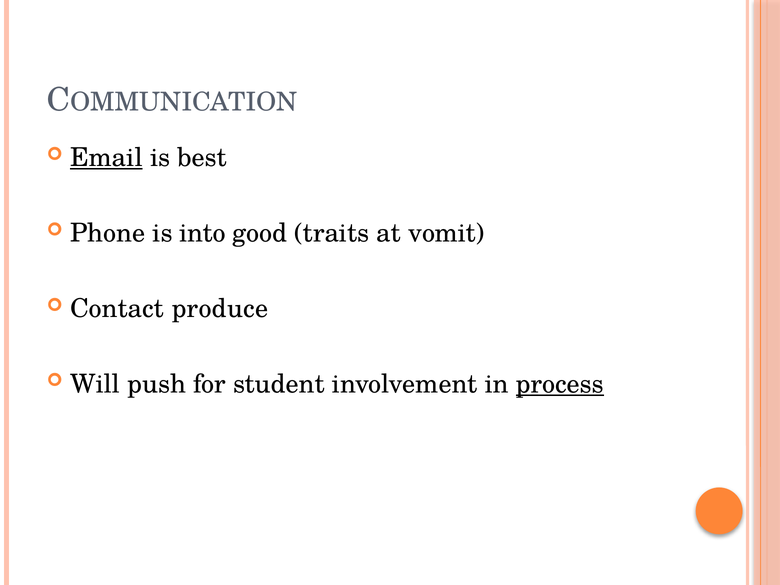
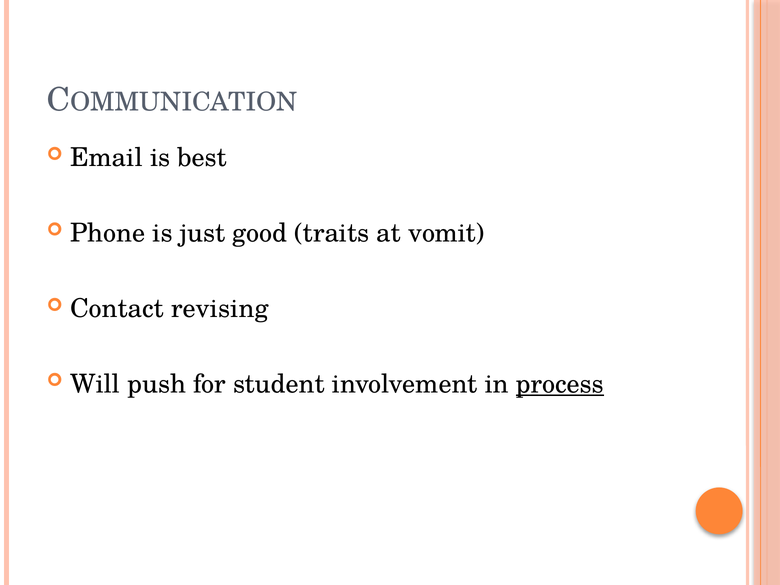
Email underline: present -> none
into: into -> just
produce: produce -> revising
